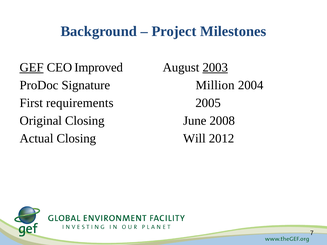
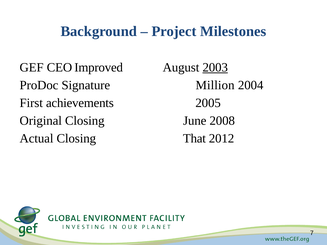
GEF underline: present -> none
requirements: requirements -> achievements
Will: Will -> That
